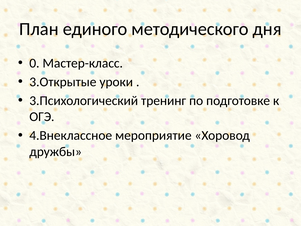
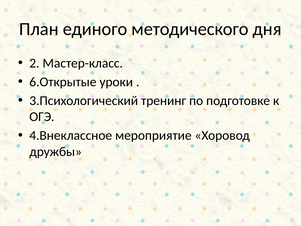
0: 0 -> 2
3.Открытые: 3.Открытые -> 6.Открытые
